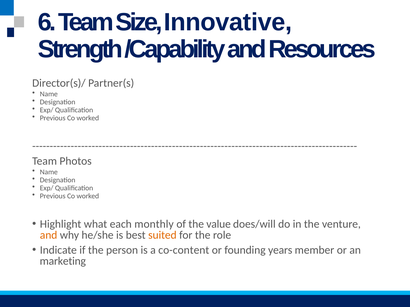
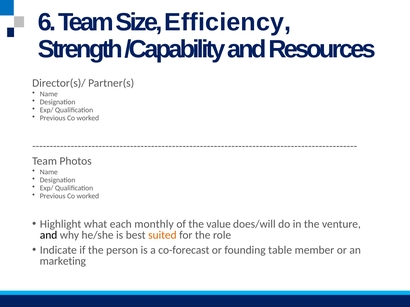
Innovative: Innovative -> Efficiency
and at (49, 236) colour: orange -> black
co-content: co-content -> co-forecast
years: years -> table
